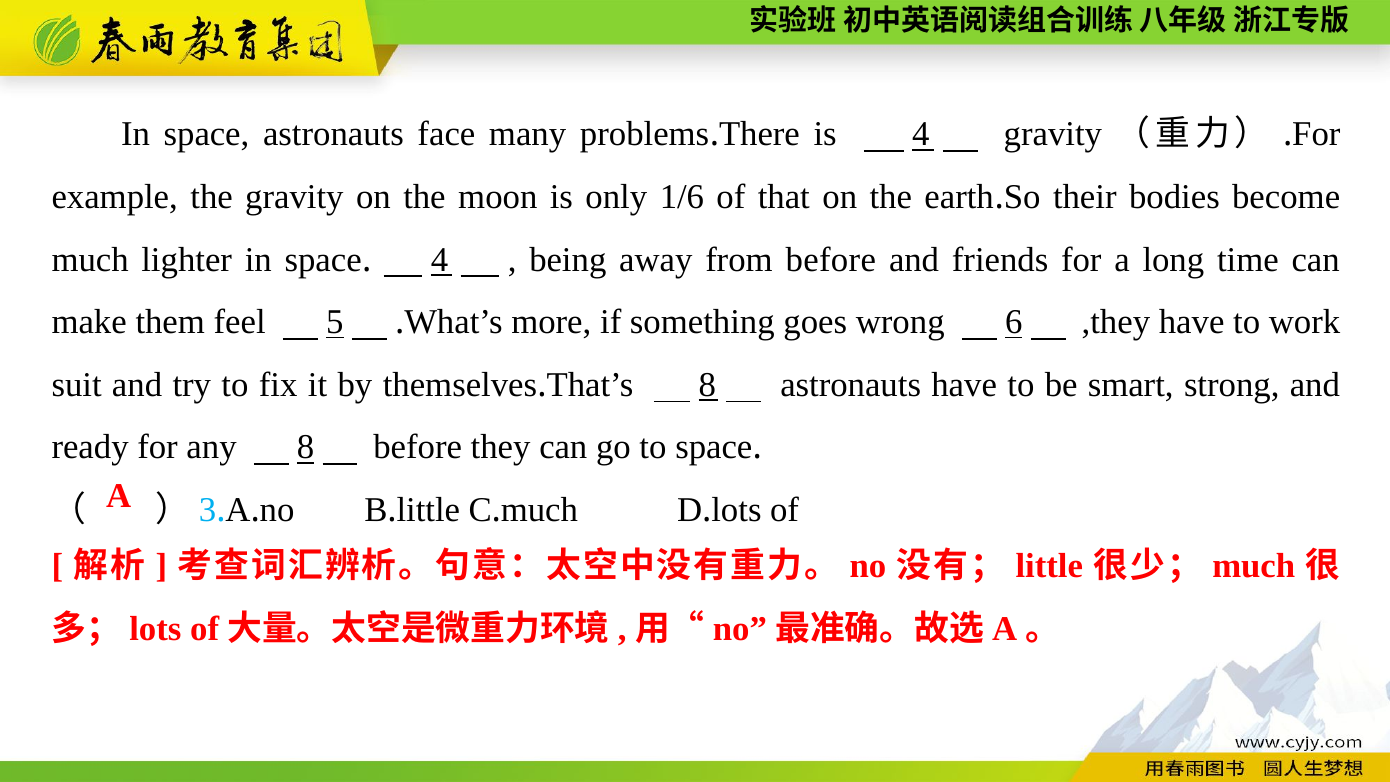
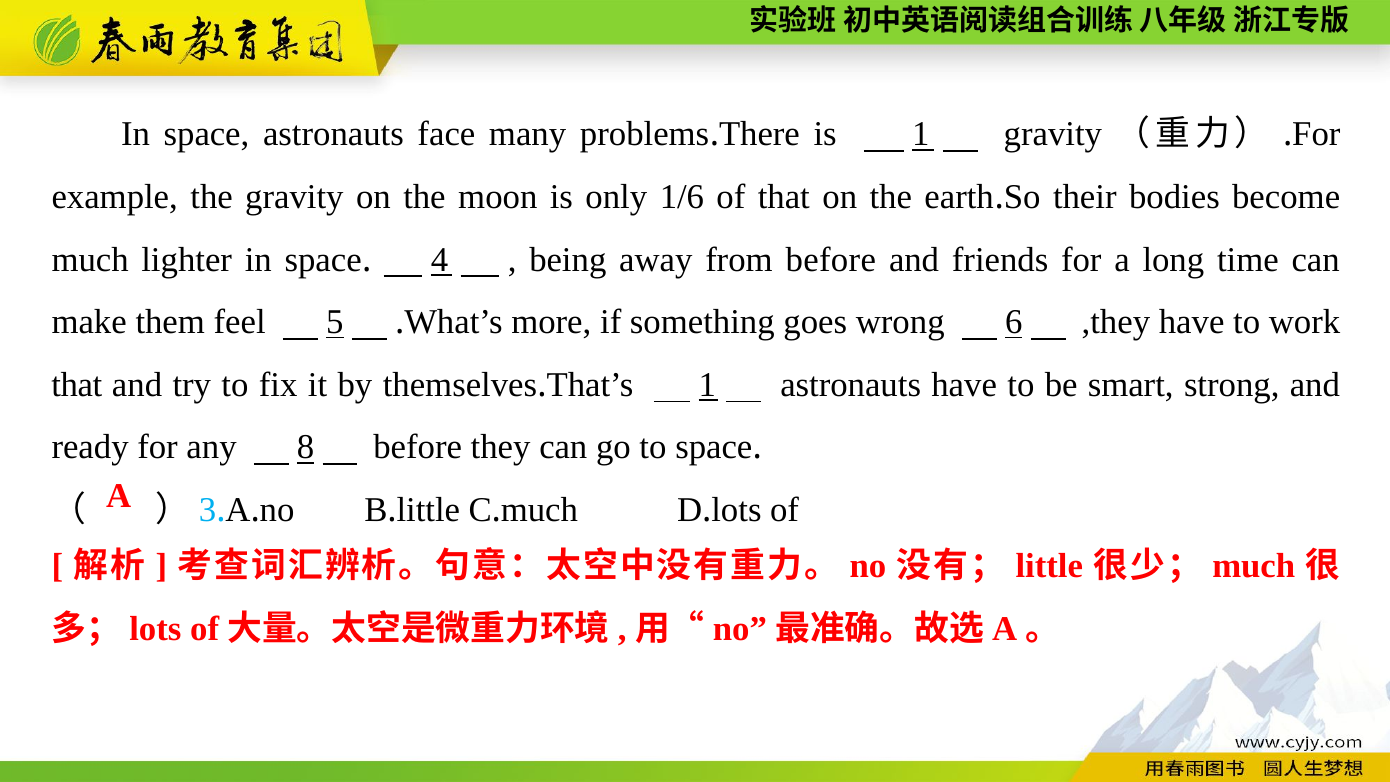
is 4: 4 -> 1
suit at (77, 385): suit -> that
8 at (707, 385): 8 -> 1
